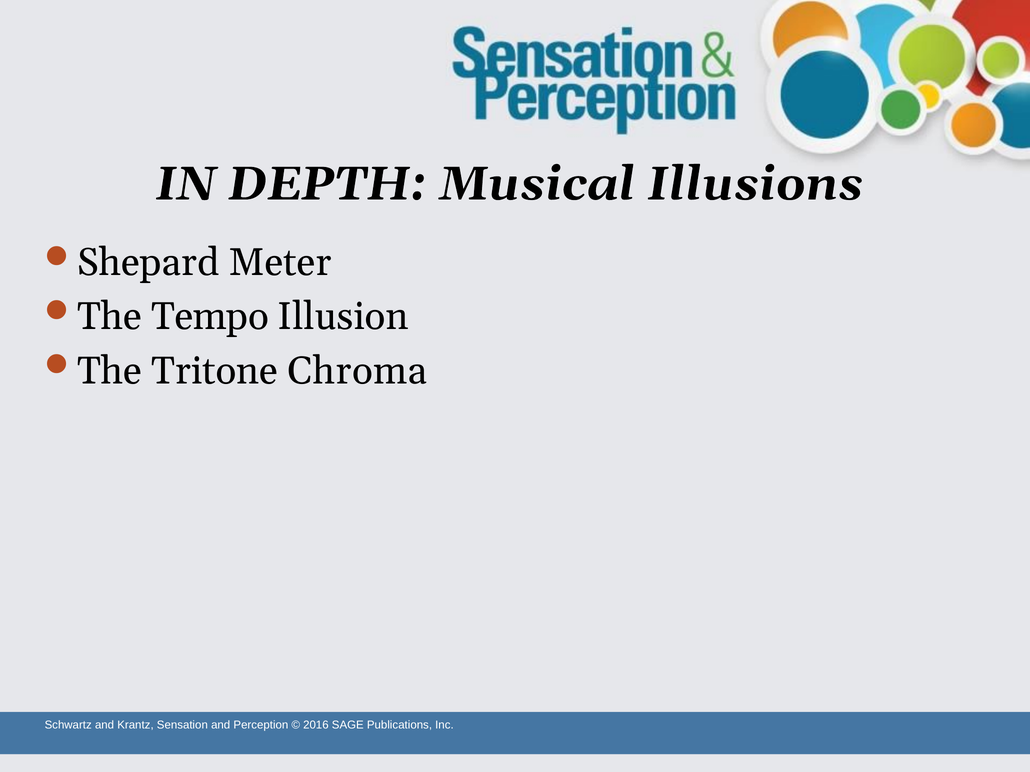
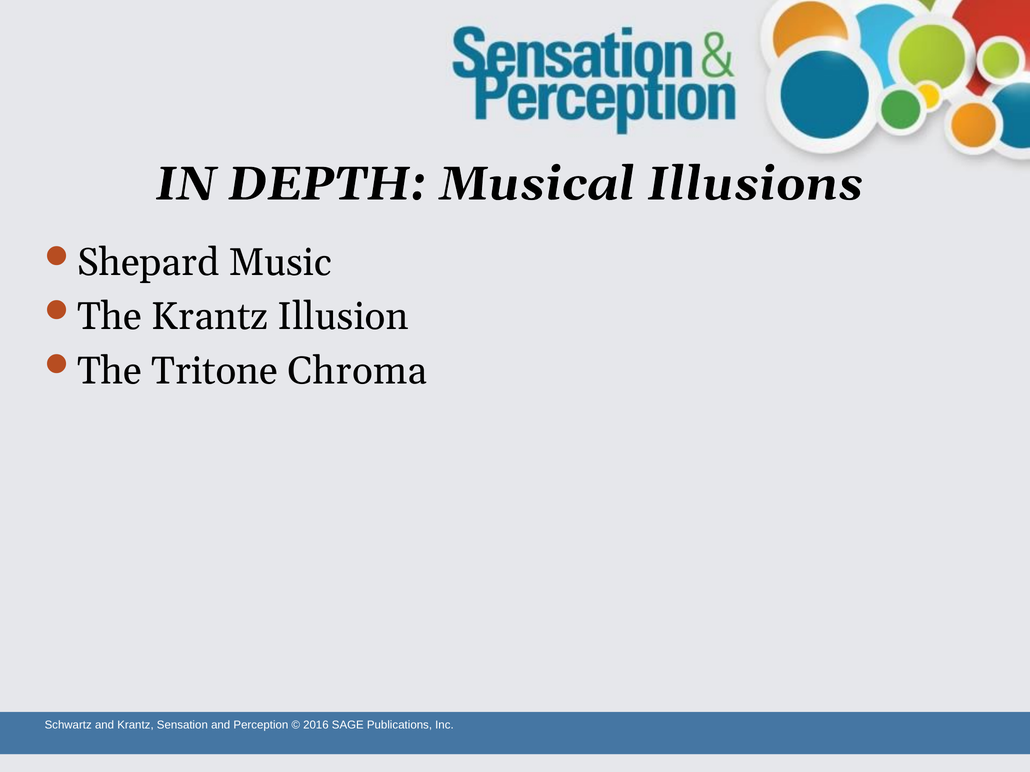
Meter: Meter -> Music
The Tempo: Tempo -> Krantz
